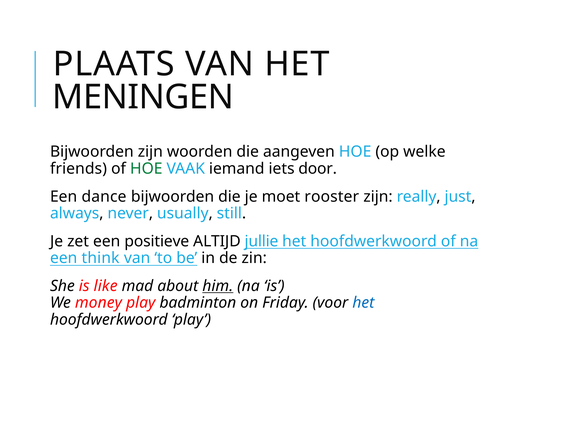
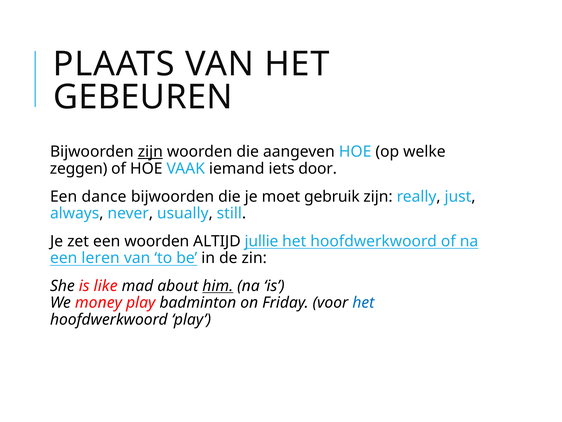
MENINGEN: MENINGEN -> GEBEUREN
zijn at (150, 152) underline: none -> present
friends: friends -> zeggen
HOE at (146, 169) colour: green -> black
rooster: rooster -> gebruik
een positieve: positieve -> woorden
think: think -> leren
